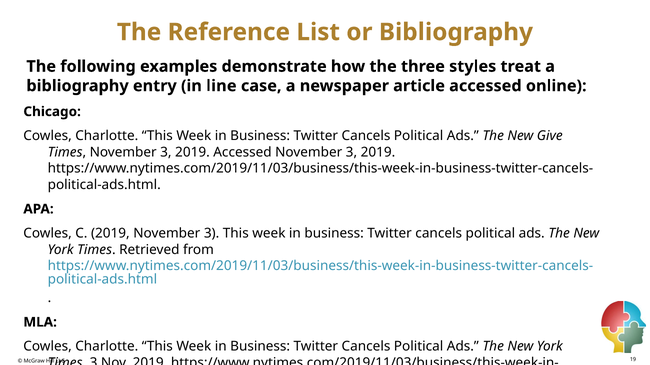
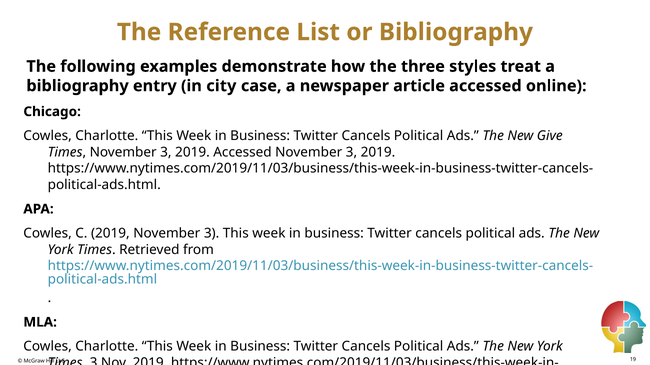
line: line -> city
